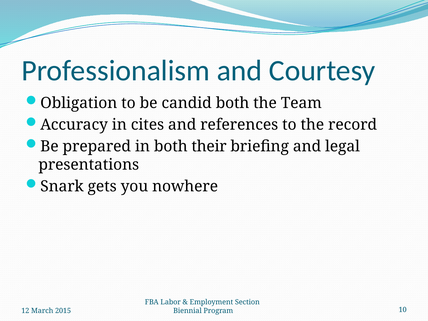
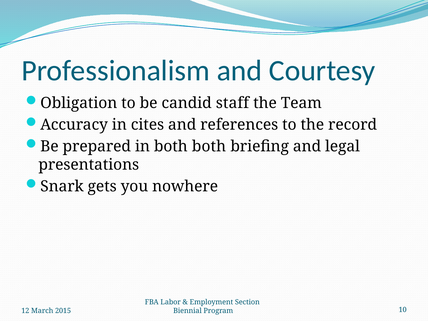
candid both: both -> staff
both their: their -> both
